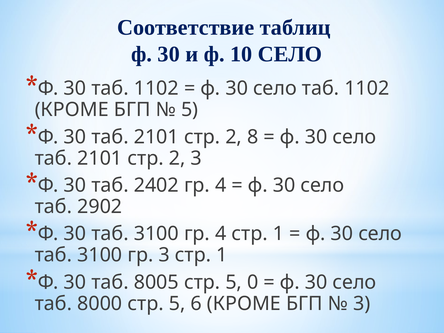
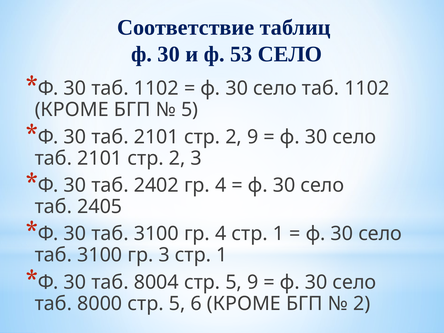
10: 10 -> 53
2 8: 8 -> 9
2902: 2902 -> 2405
8005: 8005 -> 8004
5 0: 0 -> 9
3 at (362, 304): 3 -> 2
